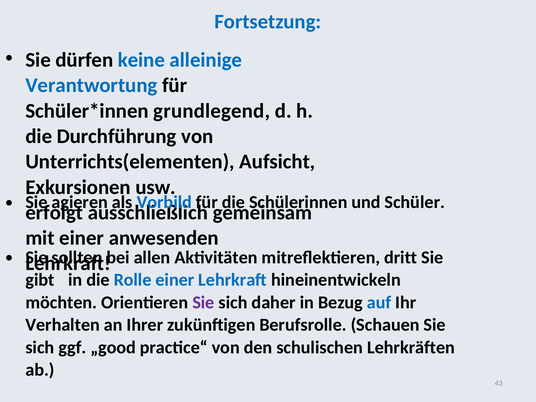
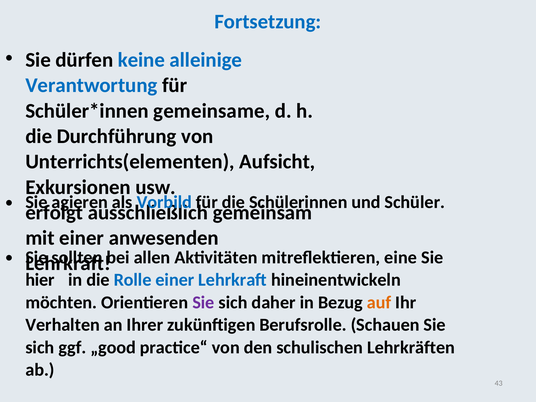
grundlegend: grundlegend -> gemeinsame
dritt: dritt -> eine
gibt: gibt -> hier
auf colour: blue -> orange
